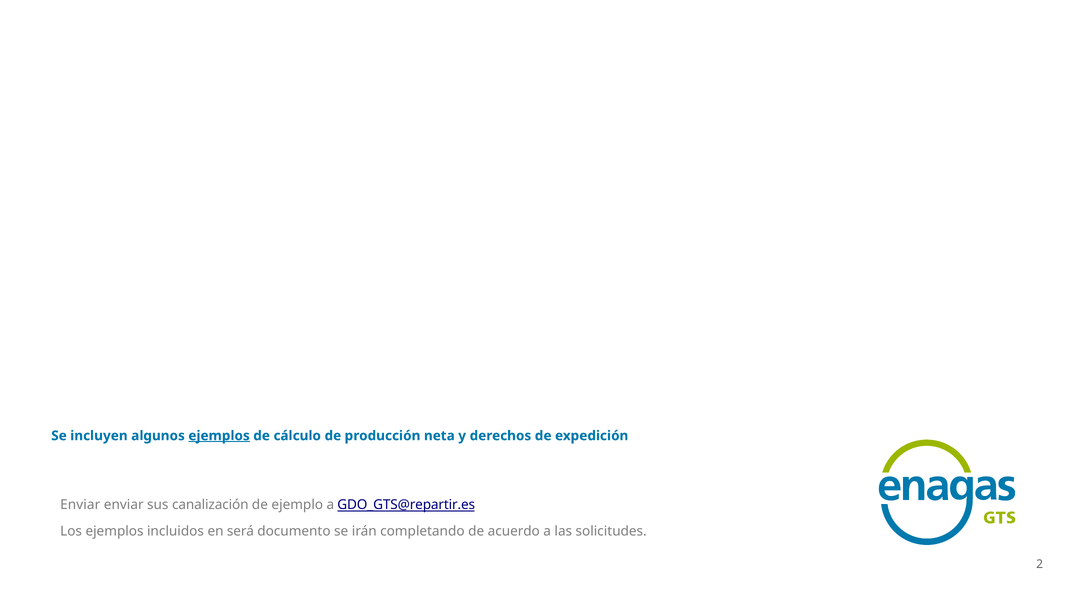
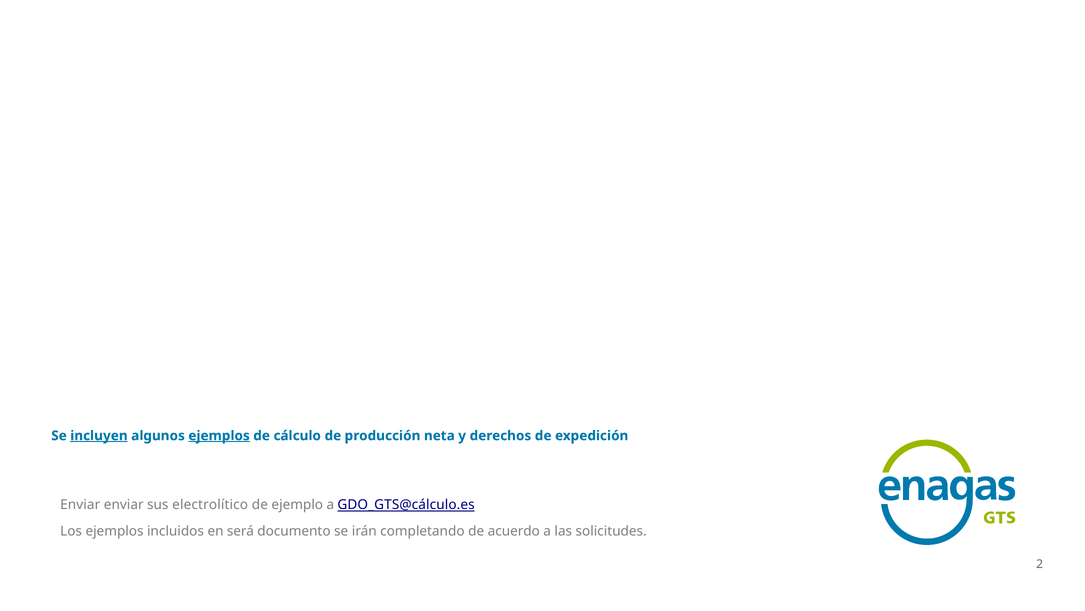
incluyen underline: none -> present
canalización: canalización -> electrolítico
GDO_GTS@repartir.es: GDO_GTS@repartir.es -> GDO_GTS@cálculo.es
